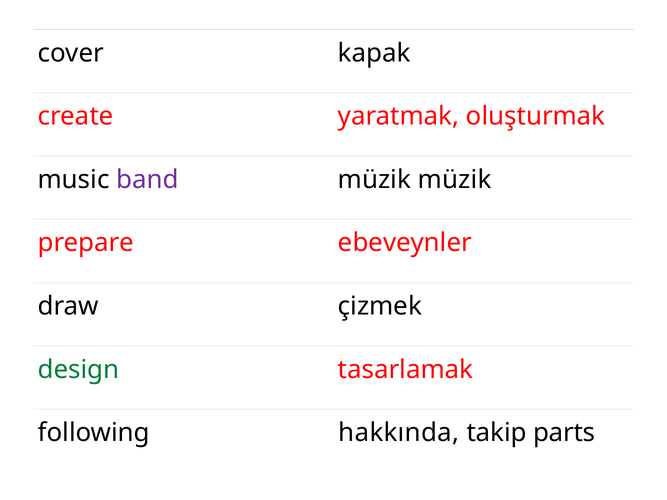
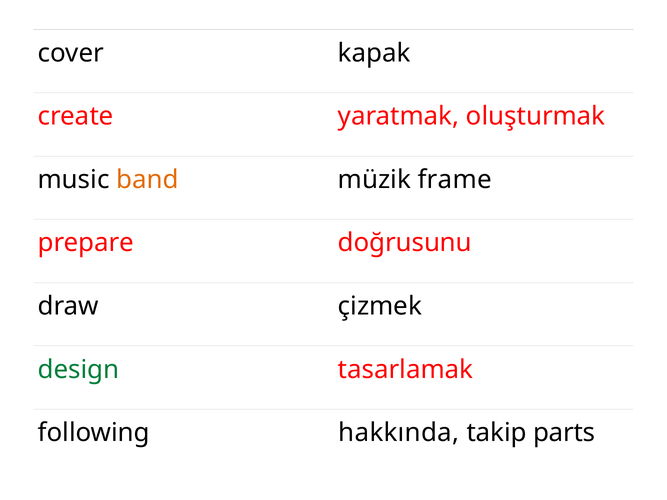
band colour: purple -> orange
müzik müzik: müzik -> frame
ebeveynler: ebeveynler -> doğrusunu
